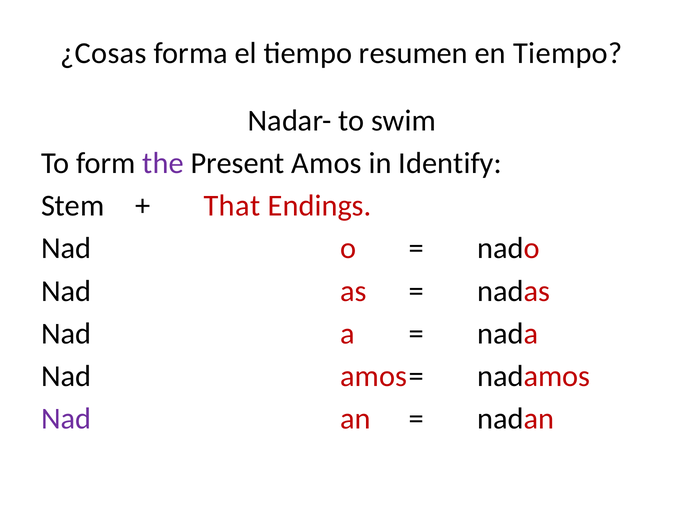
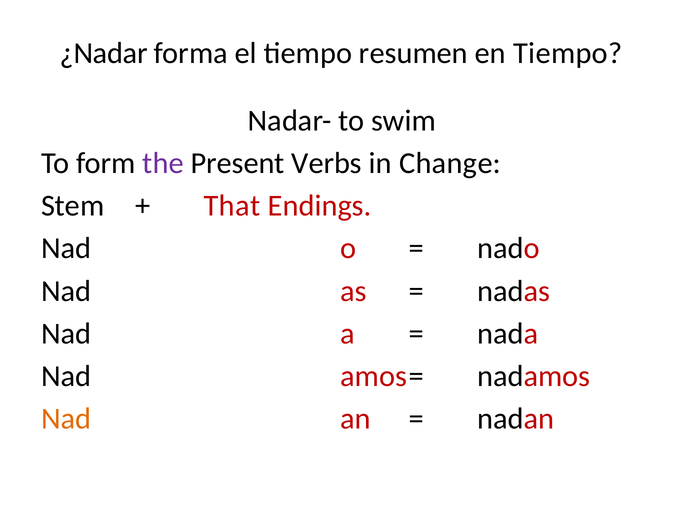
¿Cosas: ¿Cosas -> ¿Nadar
Amos: Amos -> Verbs
Identify: Identify -> Change
Nad at (66, 419) colour: purple -> orange
